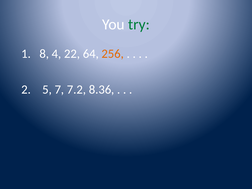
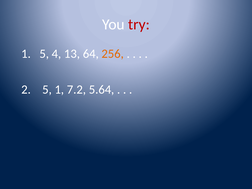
try colour: green -> red
1 8: 8 -> 5
22: 22 -> 13
5 7: 7 -> 1
8.36: 8.36 -> 5.64
